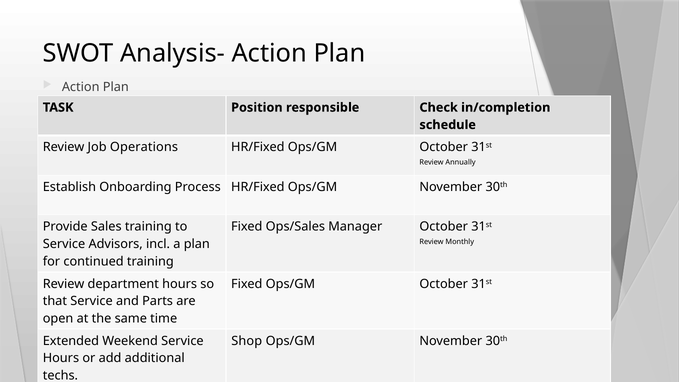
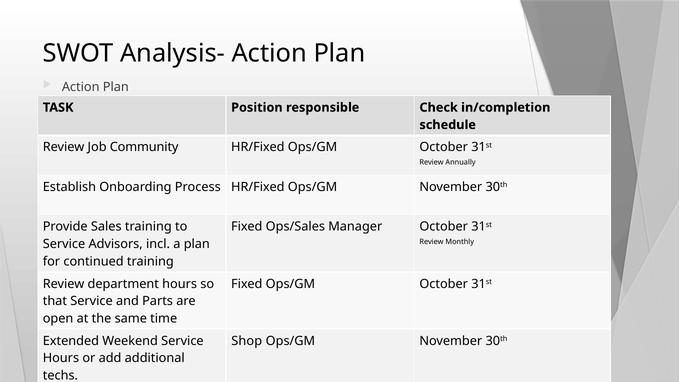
Operations: Operations -> Community
